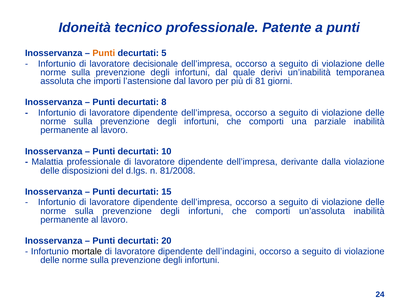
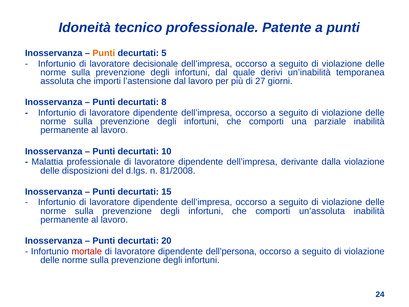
81: 81 -> 27
mortale colour: black -> red
dell’indagini: dell’indagini -> dell’persona
